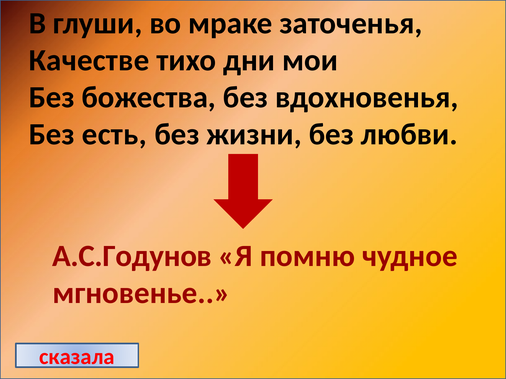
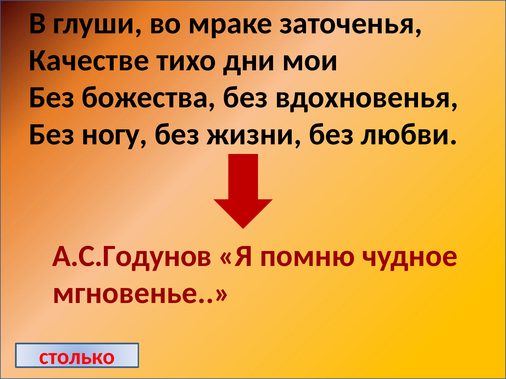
есть: есть -> ногу
сказала: сказала -> столько
